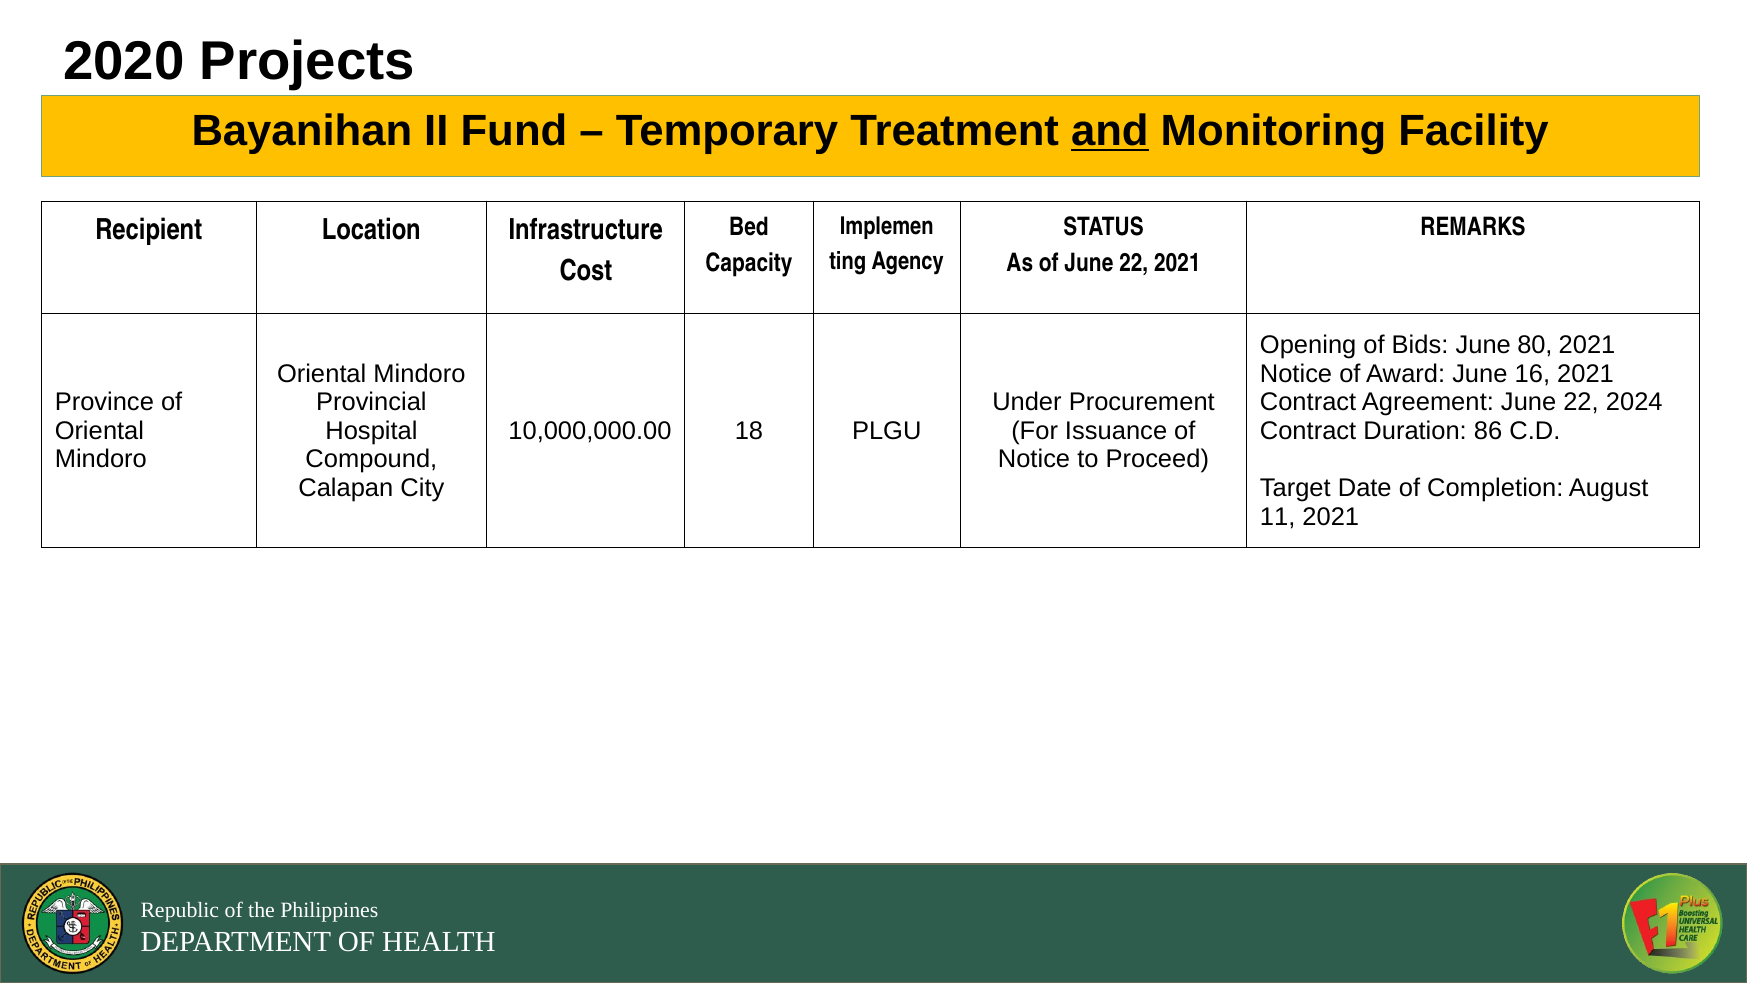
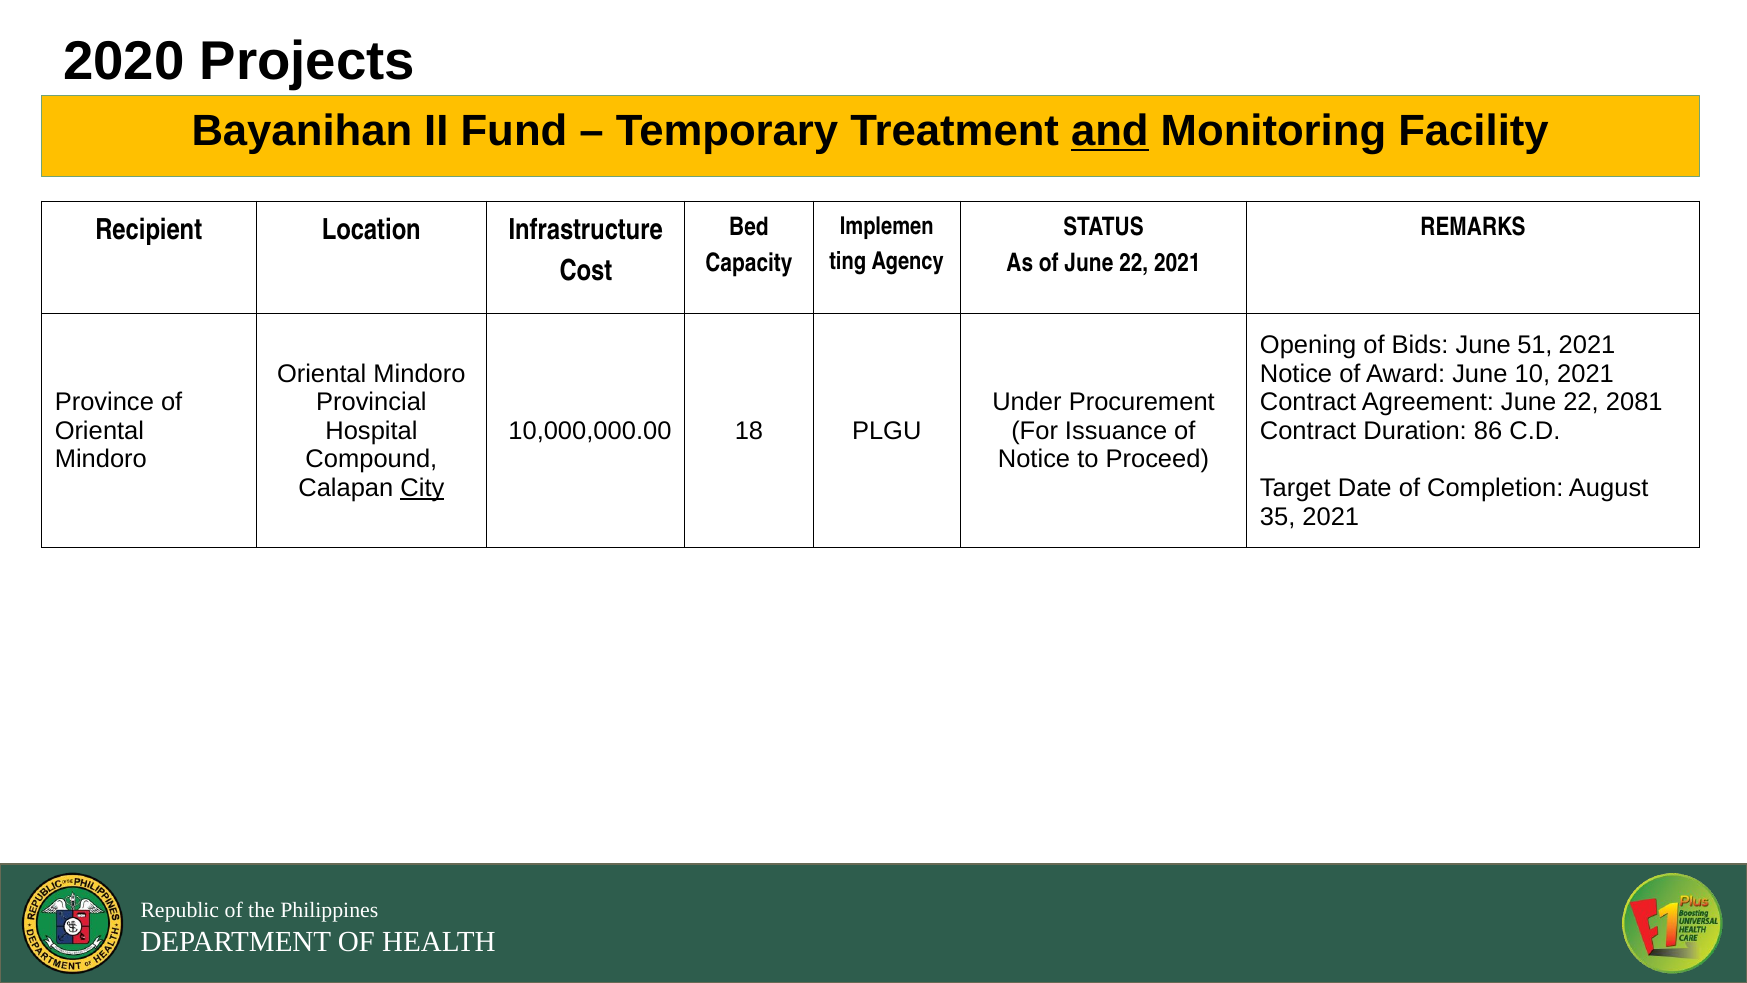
80: 80 -> 51
16: 16 -> 10
2024: 2024 -> 2081
City underline: none -> present
11: 11 -> 35
